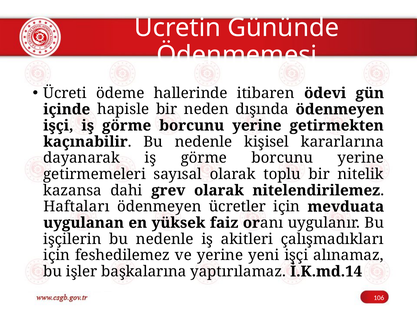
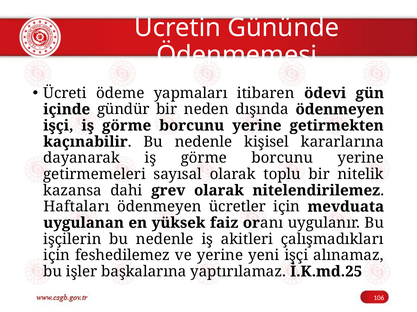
hallerinde: hallerinde -> yapmaları
hapisle: hapisle -> gündür
İ.K.md.14: İ.K.md.14 -> İ.K.md.25
